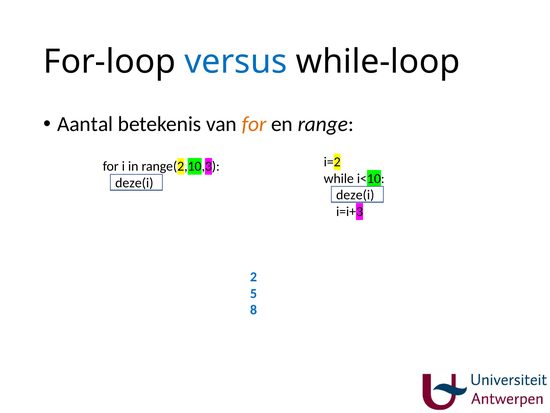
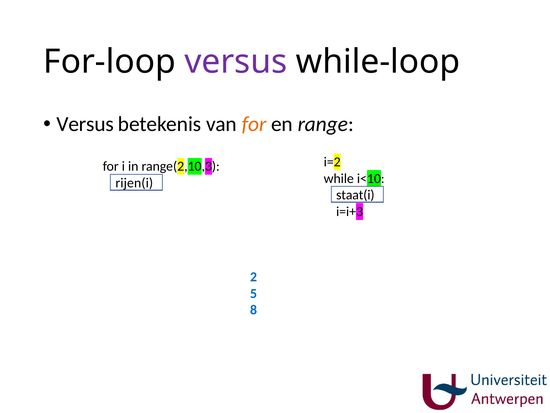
versus at (236, 62) colour: blue -> purple
Aantal at (85, 124): Aantal -> Versus
deze(i at (134, 183): deze(i -> rijen(i
deze(i at (355, 195): deze(i -> staat(i
